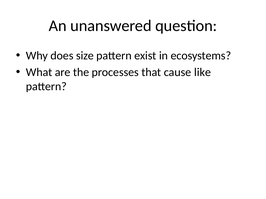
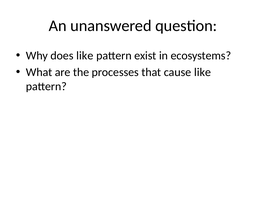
does size: size -> like
